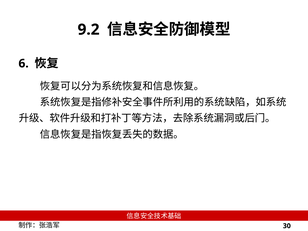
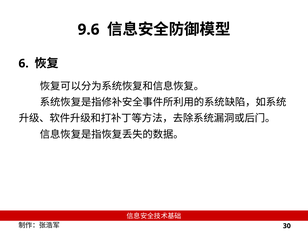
9.2: 9.2 -> 9.6
